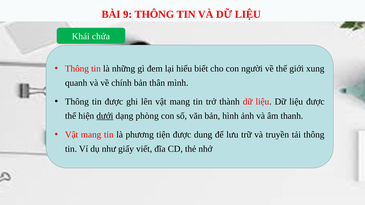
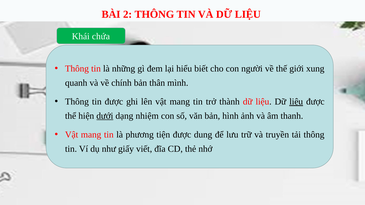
9: 9 -> 2
liệu at (296, 102) underline: none -> present
phòng: phòng -> nhiệm
